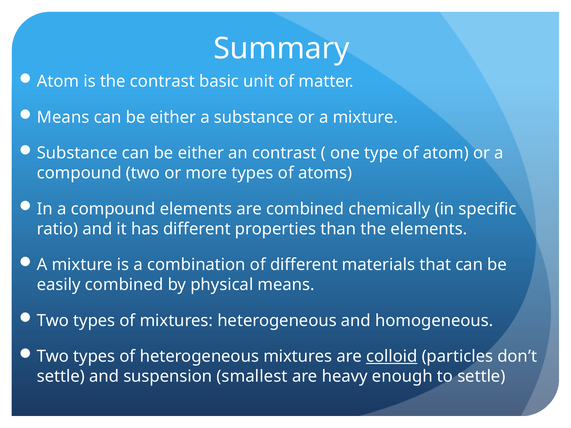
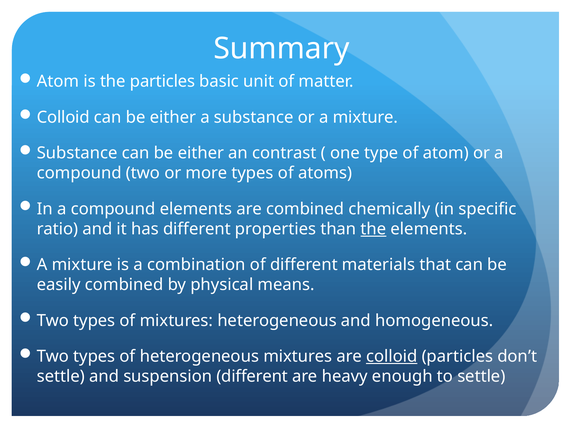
the contrast: contrast -> particles
Means at (63, 117): Means -> Colloid
the at (373, 229) underline: none -> present
suspension smallest: smallest -> different
